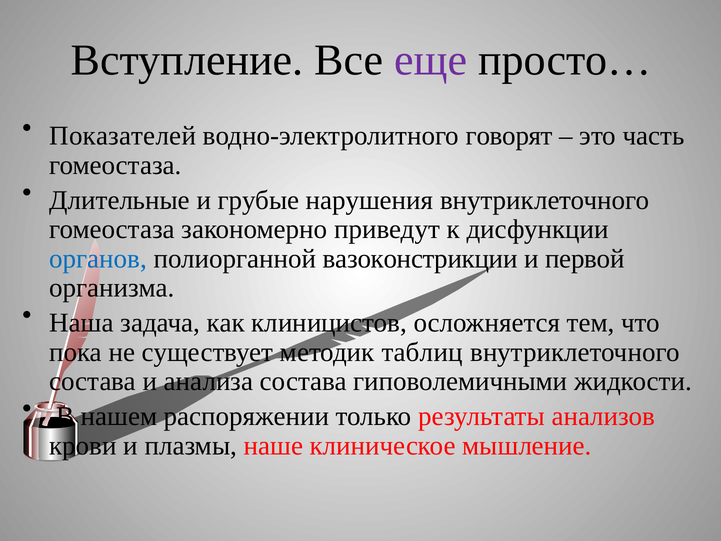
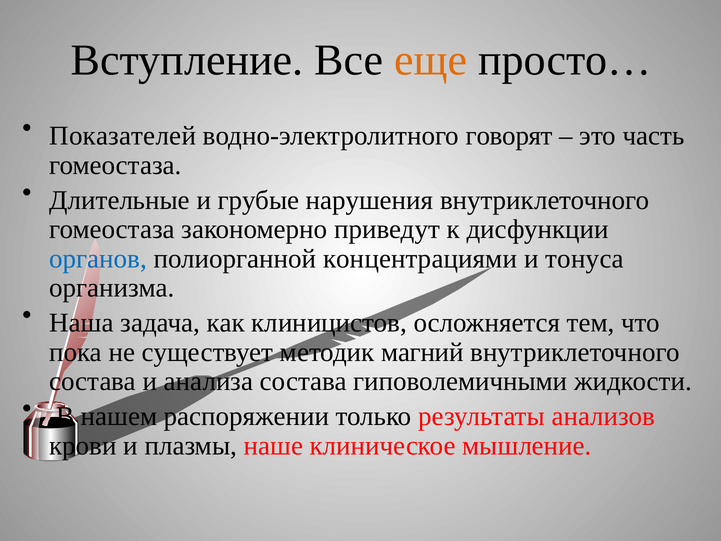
еще colour: purple -> orange
вазоконстрикции: вазоконстрикции -> концентрациями
первой: первой -> тонуса
таблиц: таблиц -> магний
